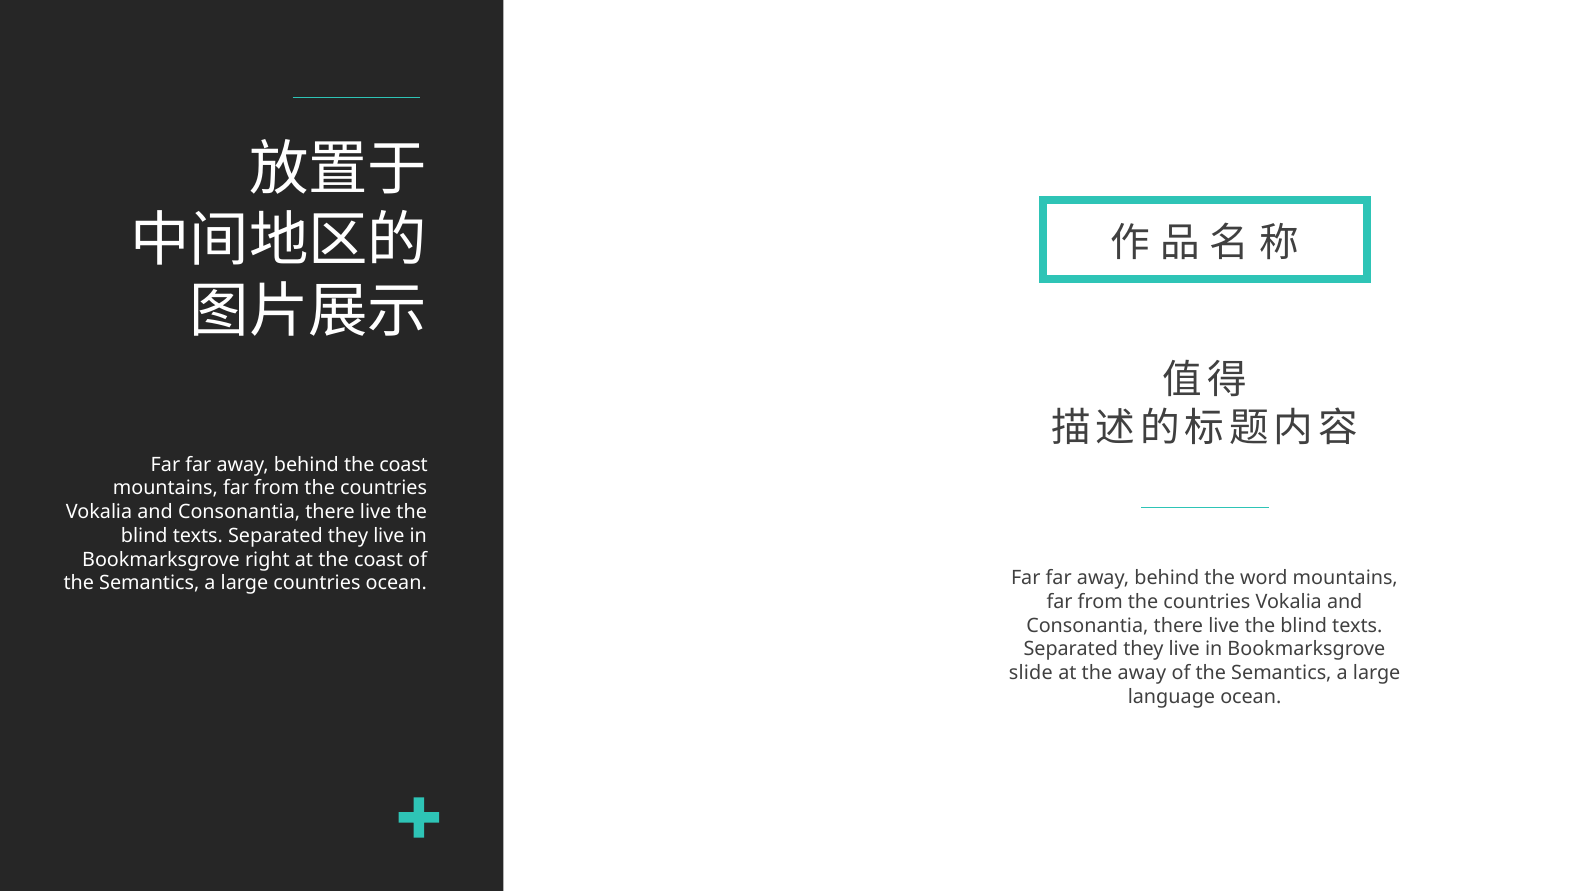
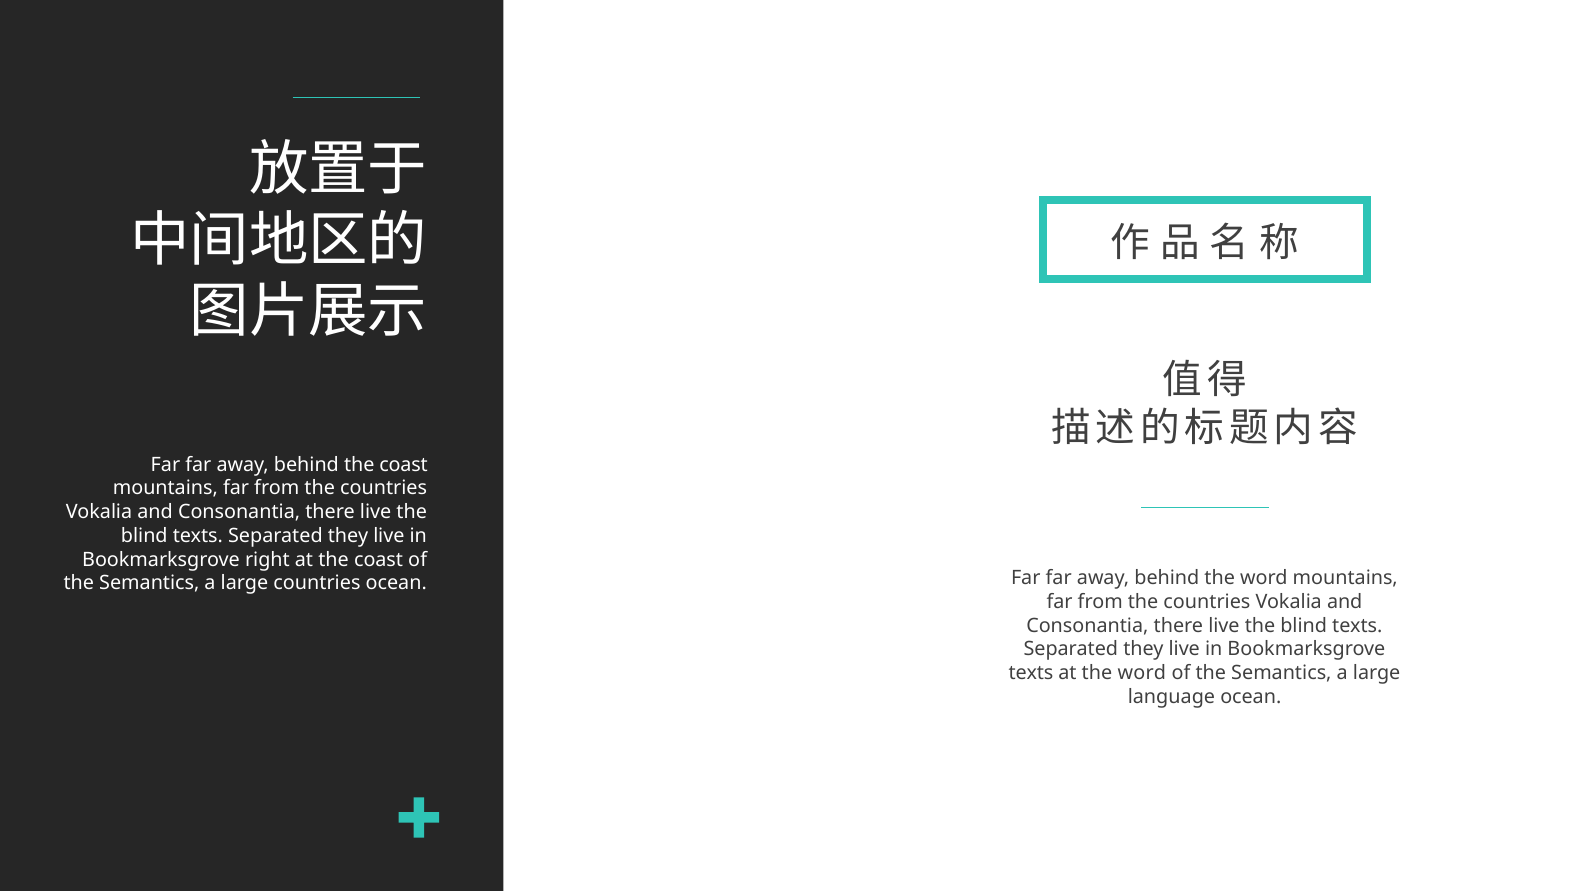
slide at (1031, 673): slide -> texts
at the away: away -> word
